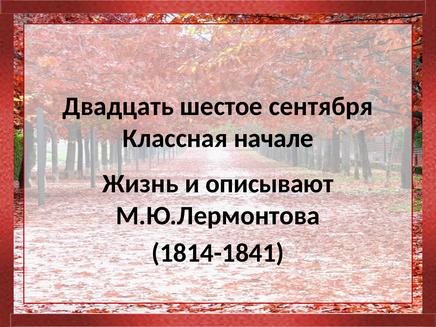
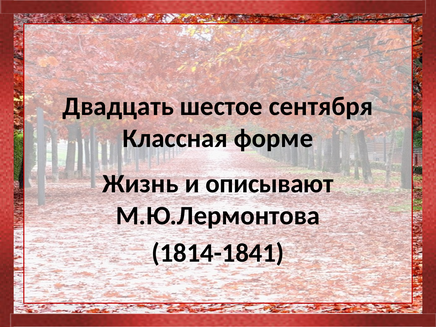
начале: начале -> форме
